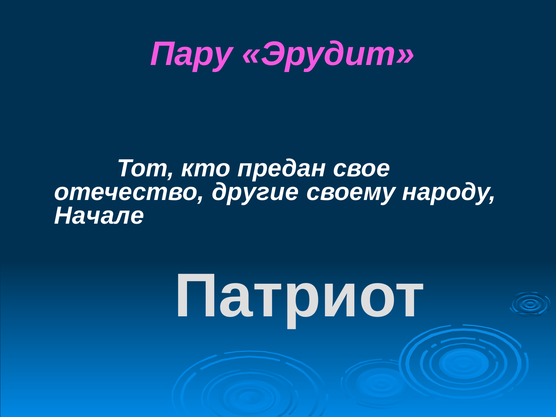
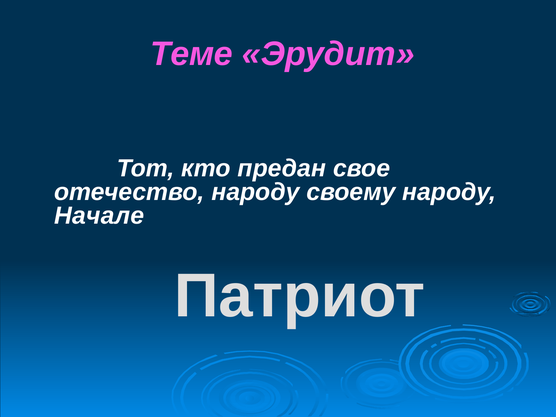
Пару: Пару -> Теме
отечество другие: другие -> народу
